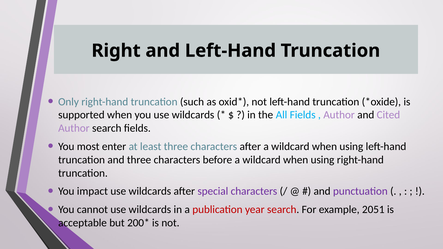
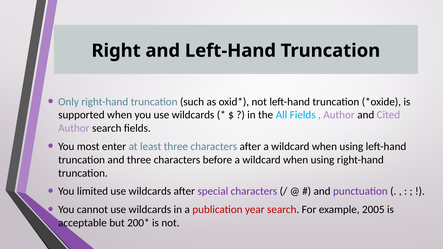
impact: impact -> limited
2051: 2051 -> 2005
